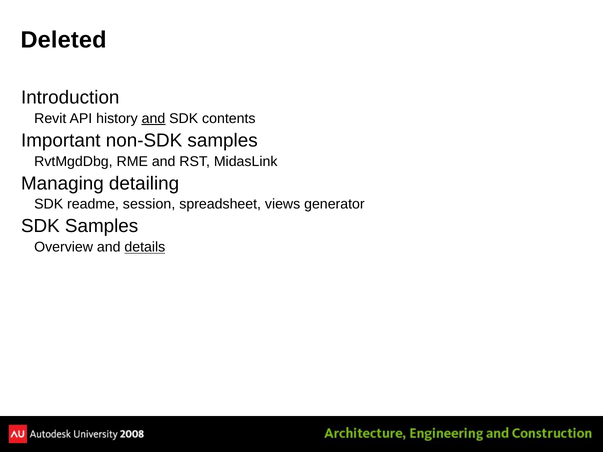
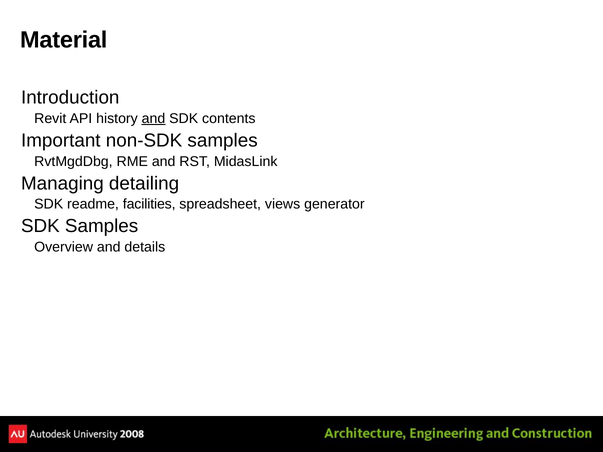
Deleted: Deleted -> Material
session: session -> facilities
details underline: present -> none
